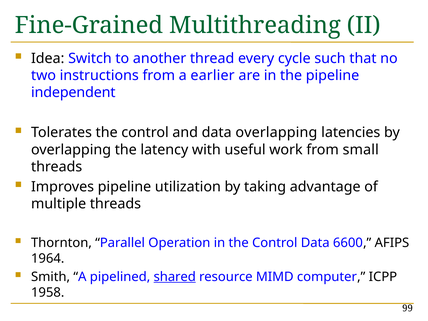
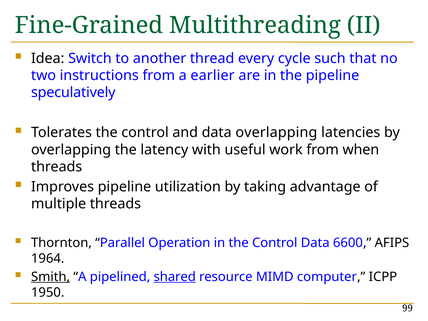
independent: independent -> speculatively
small: small -> when
Smith underline: none -> present
1958: 1958 -> 1950
